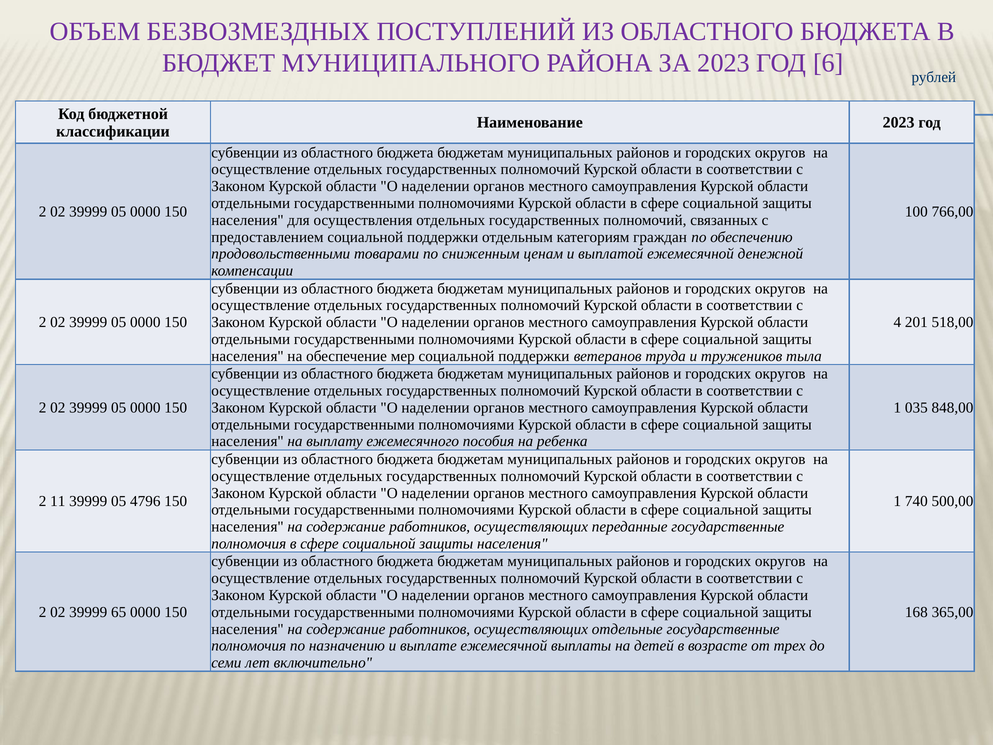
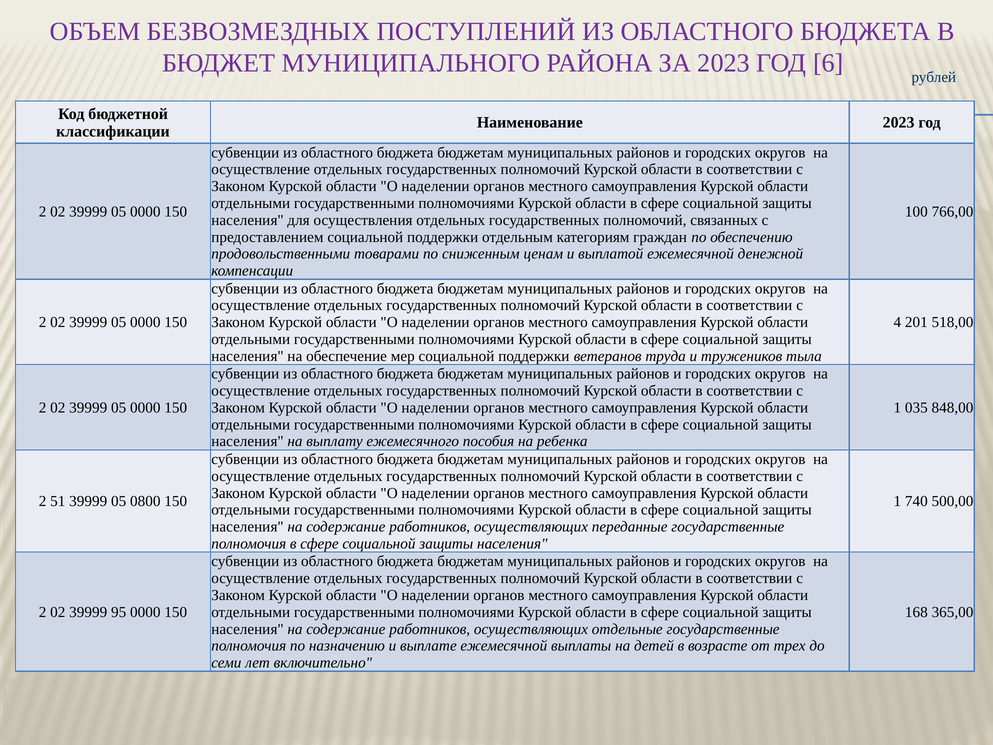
11: 11 -> 51
4796: 4796 -> 0800
65: 65 -> 95
